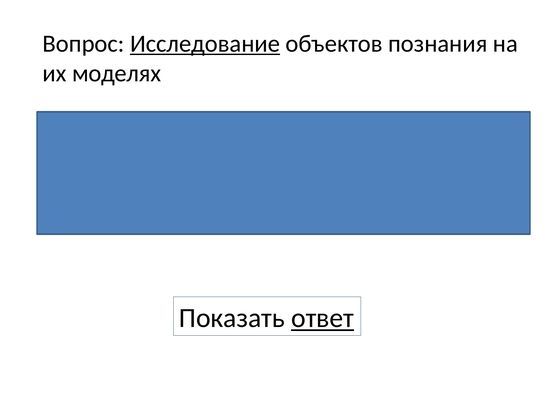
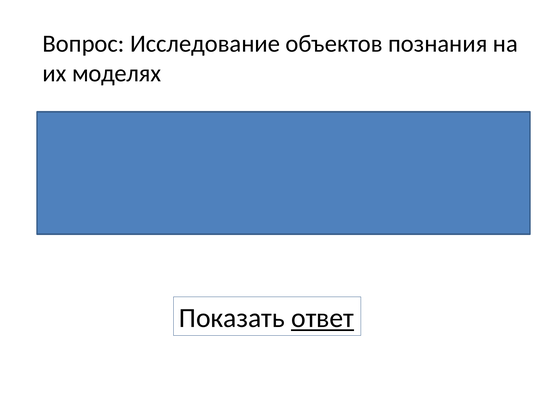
Исследование underline: present -> none
